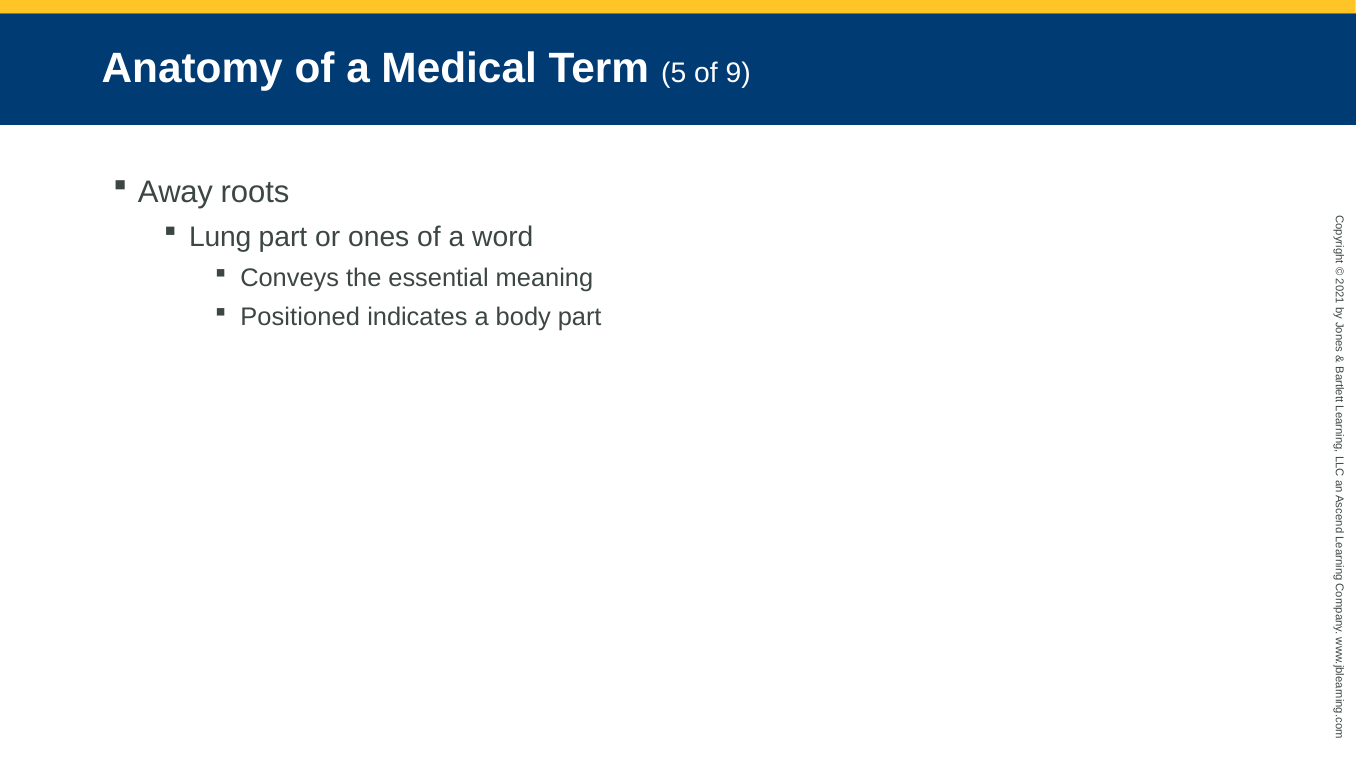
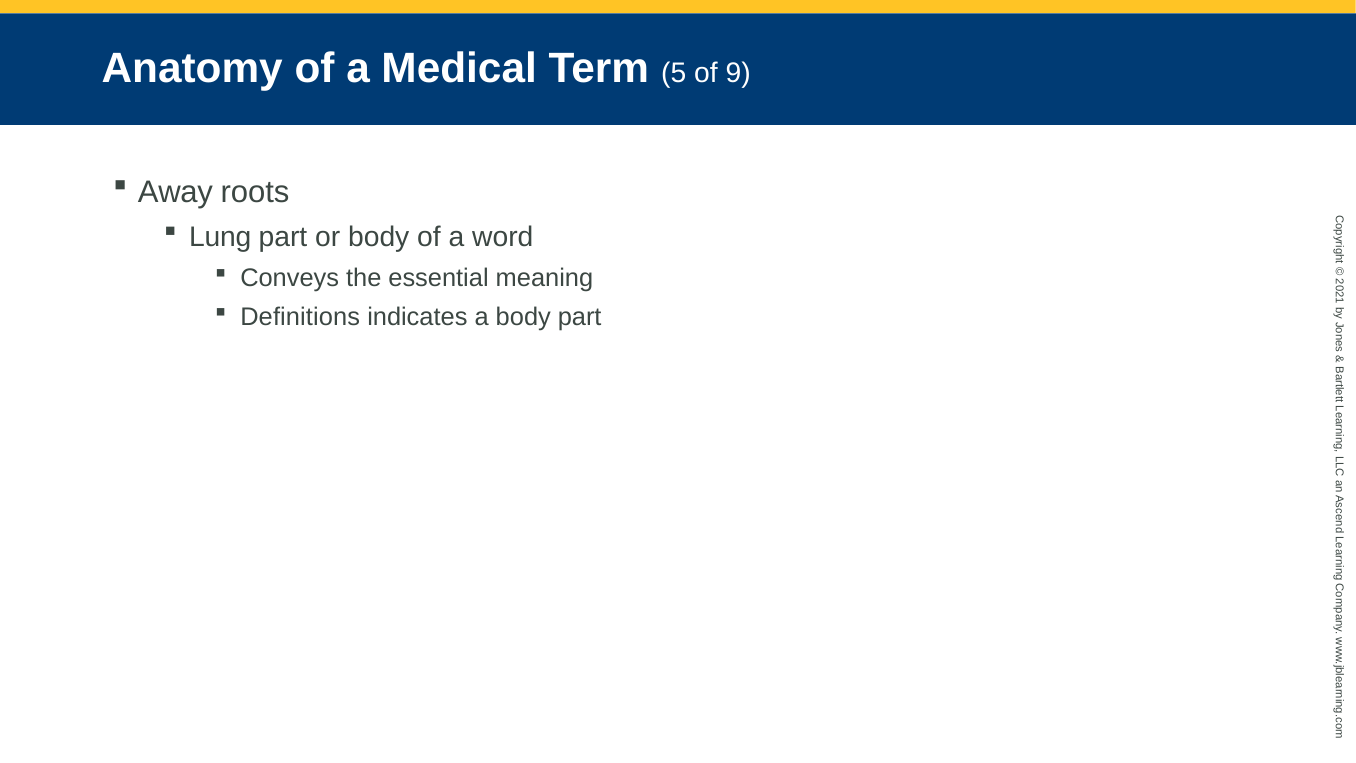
or ones: ones -> body
Positioned: Positioned -> Definitions
